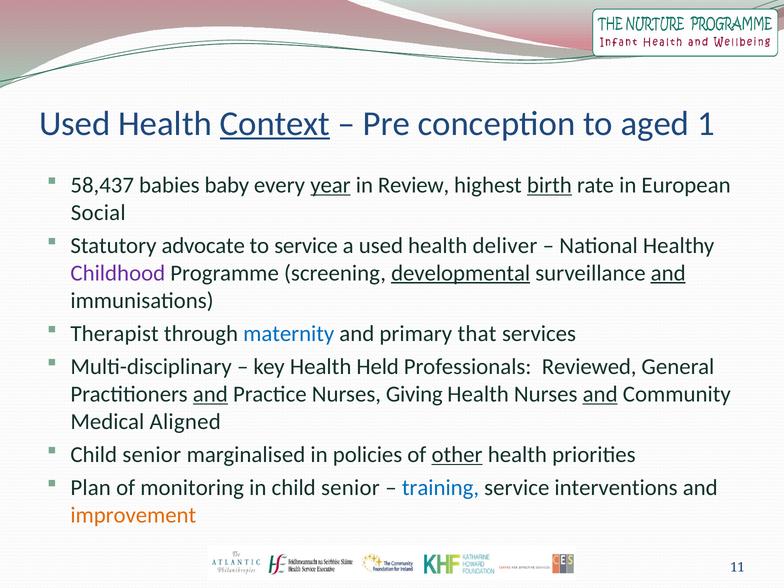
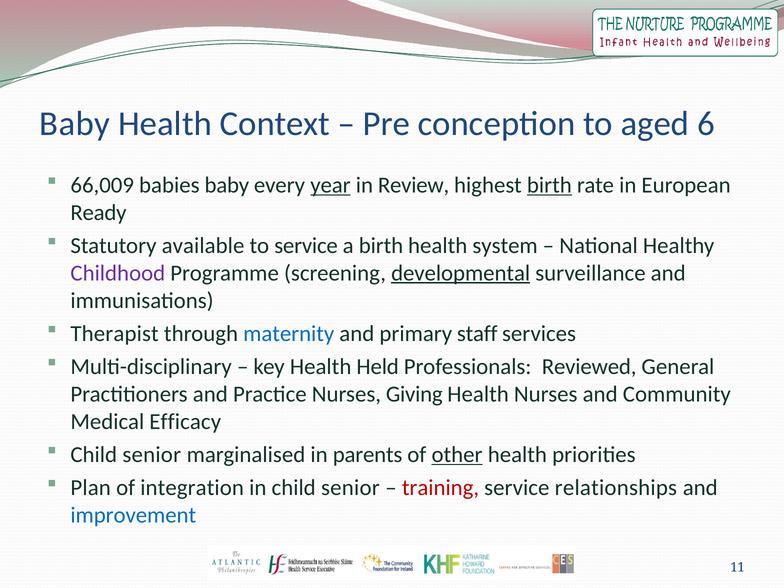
Used at (75, 124): Used -> Baby
Context underline: present -> none
1: 1 -> 6
58,437: 58,437 -> 66,009
Social: Social -> Ready
advocate: advocate -> available
a used: used -> birth
deliver: deliver -> system
and at (668, 273) underline: present -> none
that: that -> staff
and at (210, 394) underline: present -> none
and at (600, 394) underline: present -> none
Aligned: Aligned -> Efficacy
policies: policies -> parents
monitoring: monitoring -> integration
training colour: blue -> red
interventions: interventions -> relationships
improvement colour: orange -> blue
